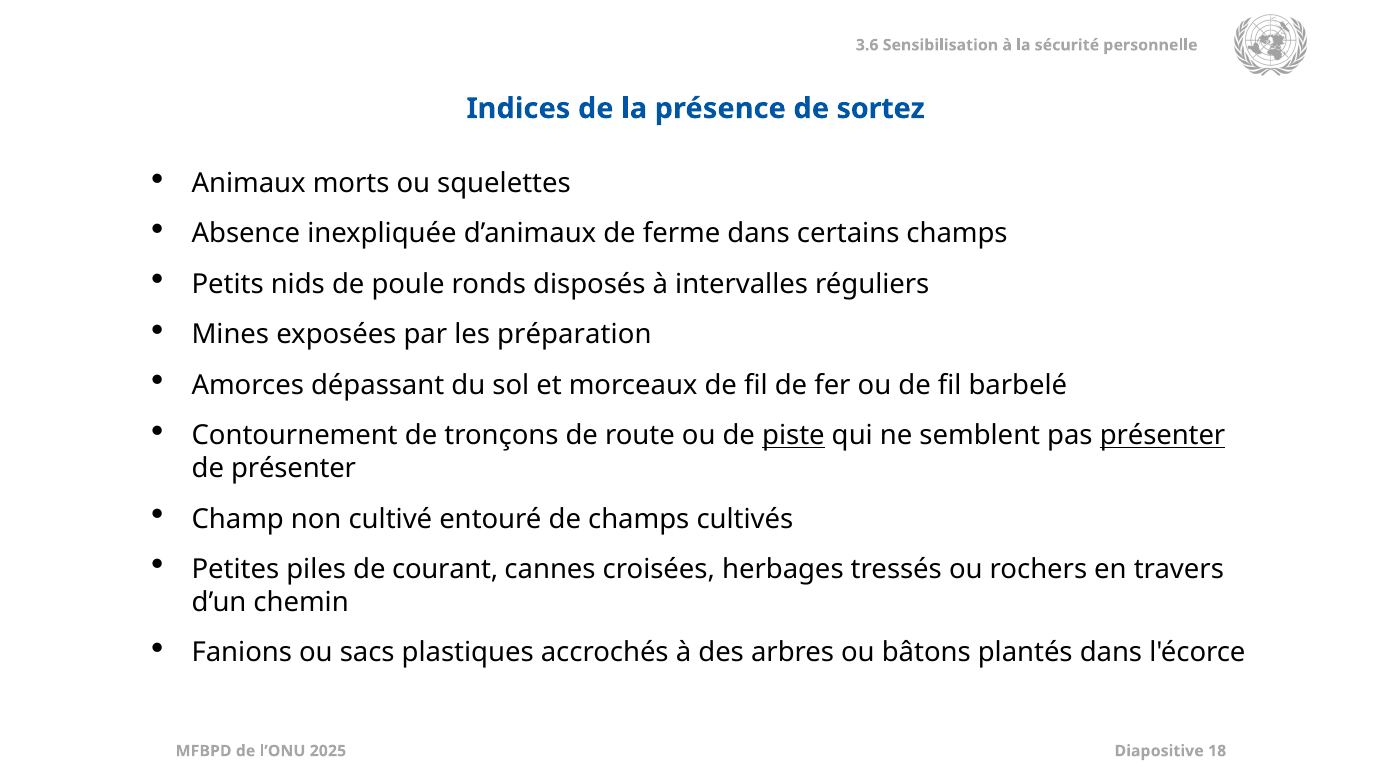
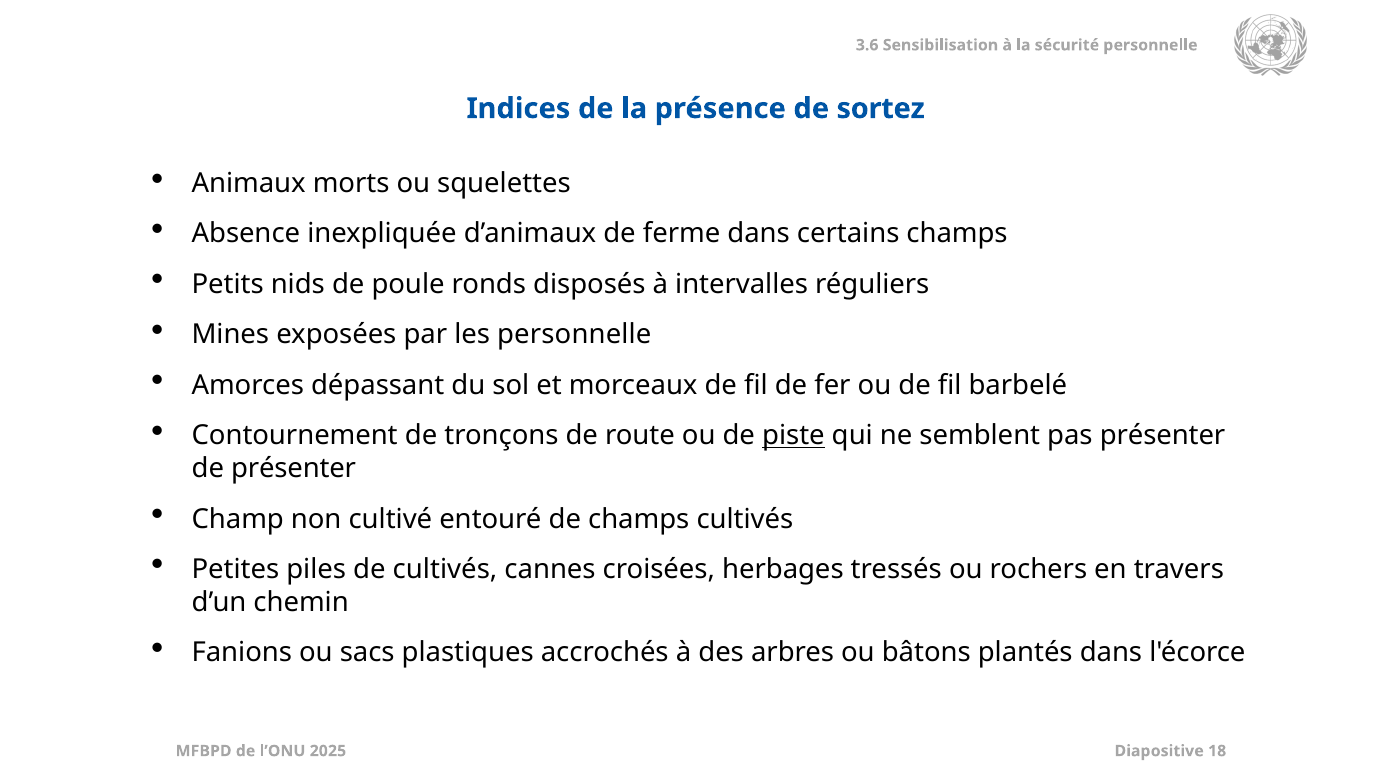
les préparation: préparation -> personnelle
présenter at (1163, 436) underline: present -> none
de courant: courant -> cultivés
